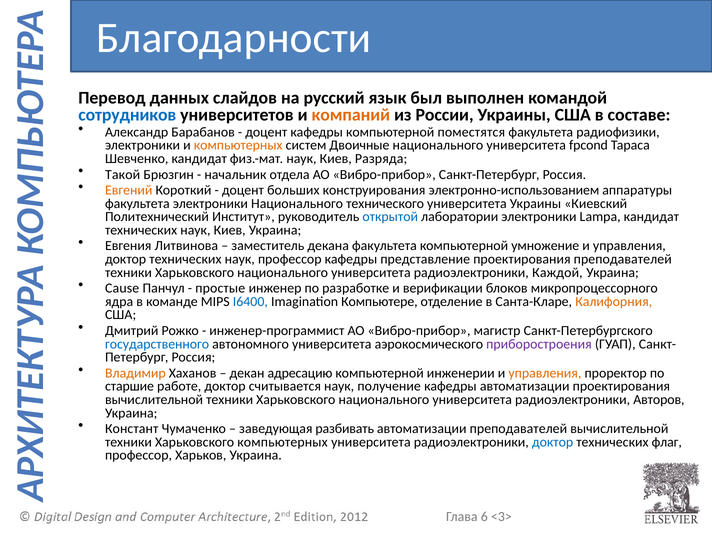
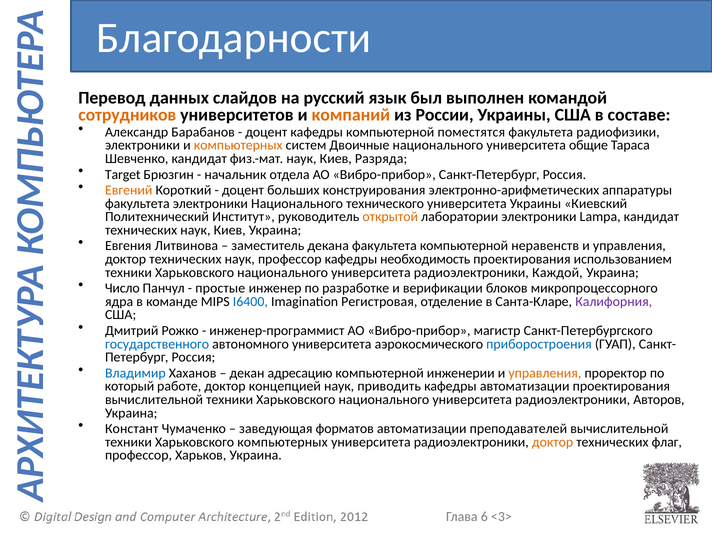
сотрудников colour: blue -> orange
fpcond: fpcond -> общие
Такой: Такой -> Target
электронно-использованием: электронно-использованием -> электронно-арифметических
открытой colour: blue -> orange
умножение: умножение -> неравенств
представление: представление -> необходимость
проектирования преподавателей: преподавателей -> использованием
Cause: Cause -> Число
Компьютере: Компьютере -> Регистровая
Калифорния colour: orange -> purple
приборостроения colour: purple -> blue
Владимир colour: orange -> blue
старшие: старшие -> который
считывается: считывается -> концепцией
получение: получение -> приводить
разбивать: разбивать -> форматов
доктор at (553, 442) colour: blue -> orange
